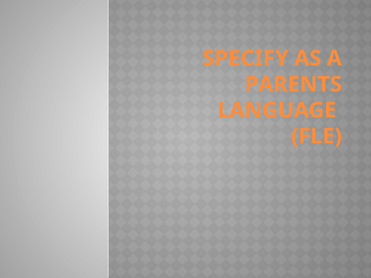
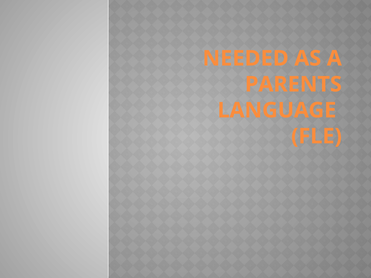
SPECIFY: SPECIFY -> NEEDED
